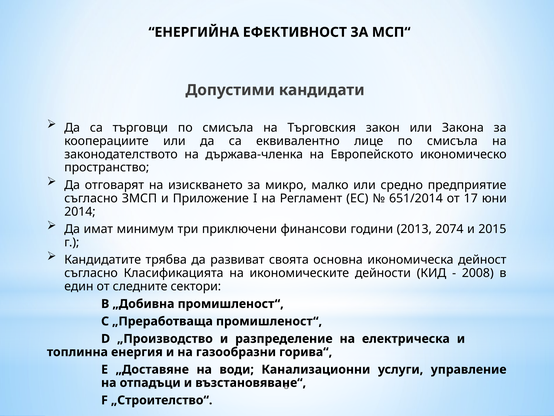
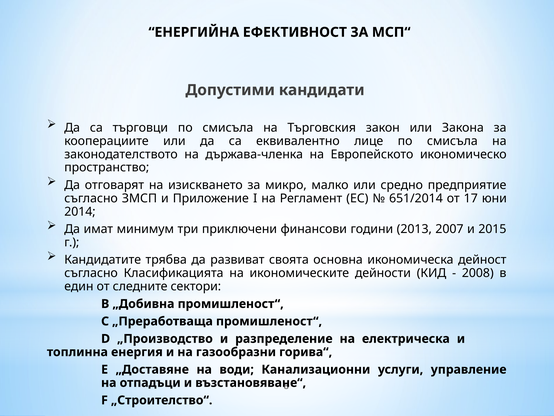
2074: 2074 -> 2007
